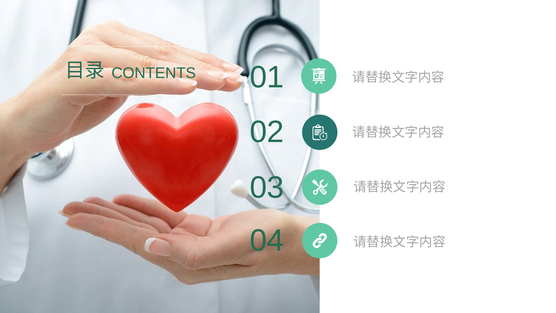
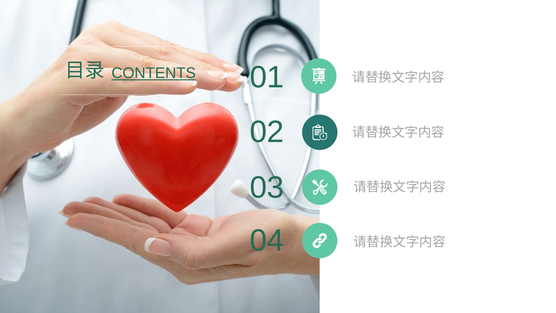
CONTENTS underline: none -> present
